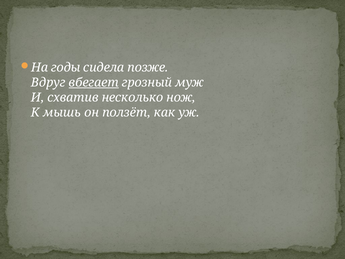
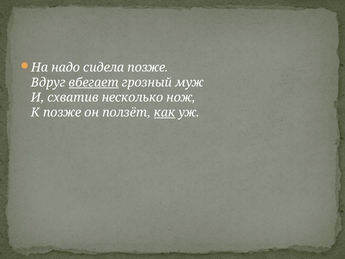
годы: годы -> надо
К мышь: мышь -> позже
как underline: none -> present
